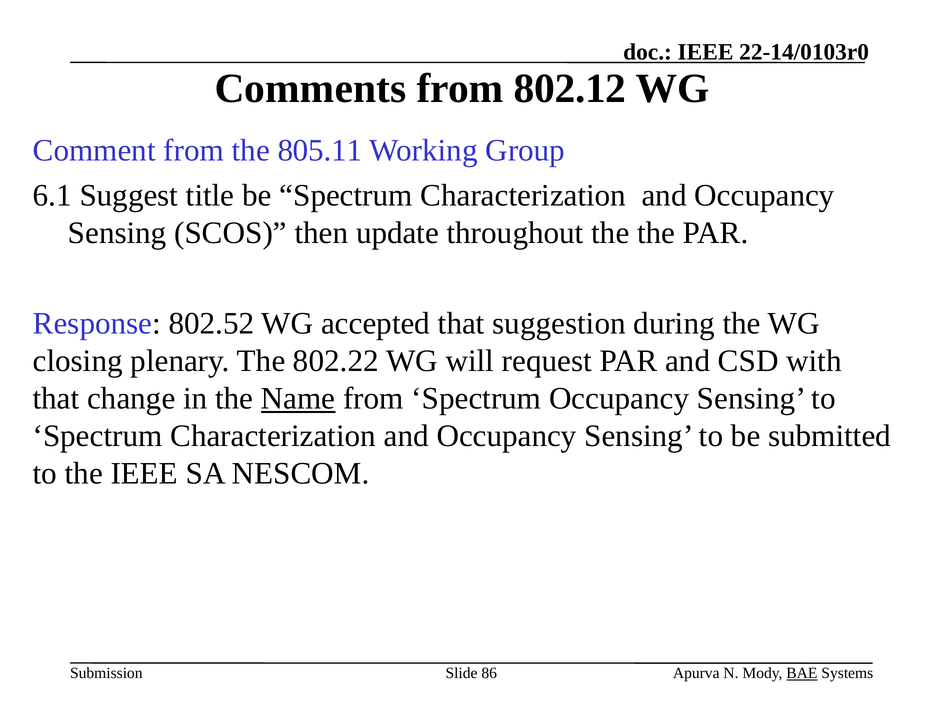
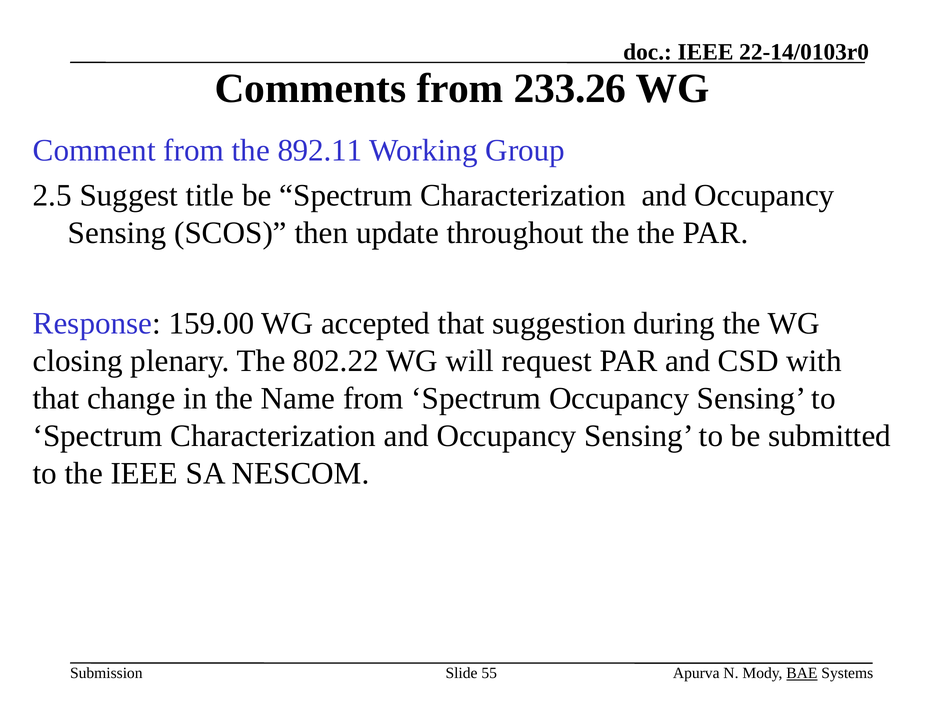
802.12: 802.12 -> 233.26
805.11: 805.11 -> 892.11
6.1: 6.1 -> 2.5
802.52: 802.52 -> 159.00
Name underline: present -> none
86: 86 -> 55
